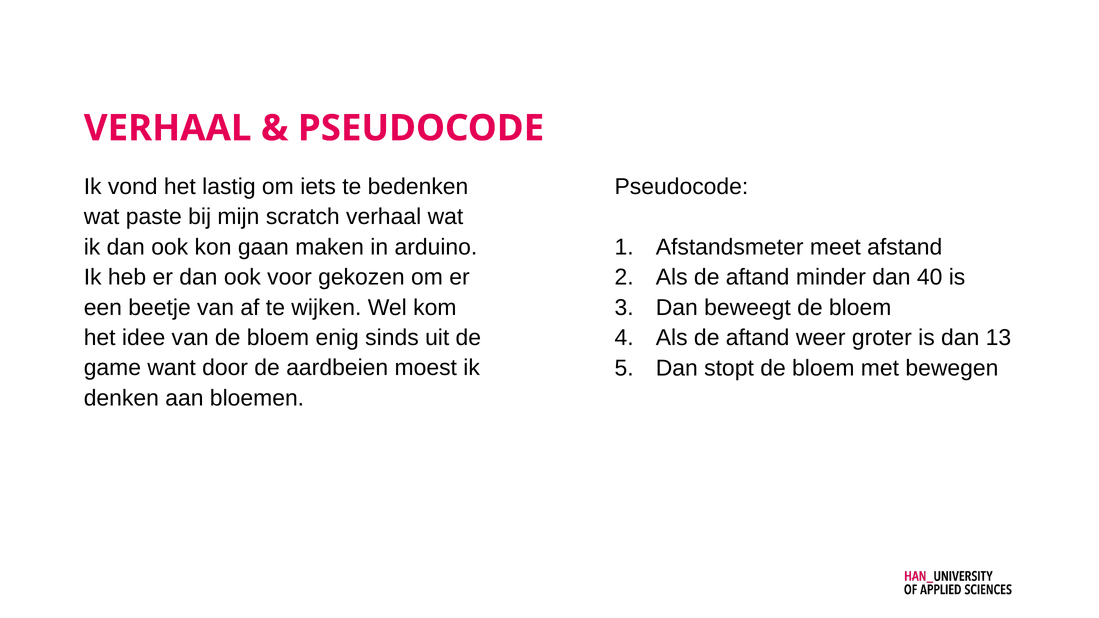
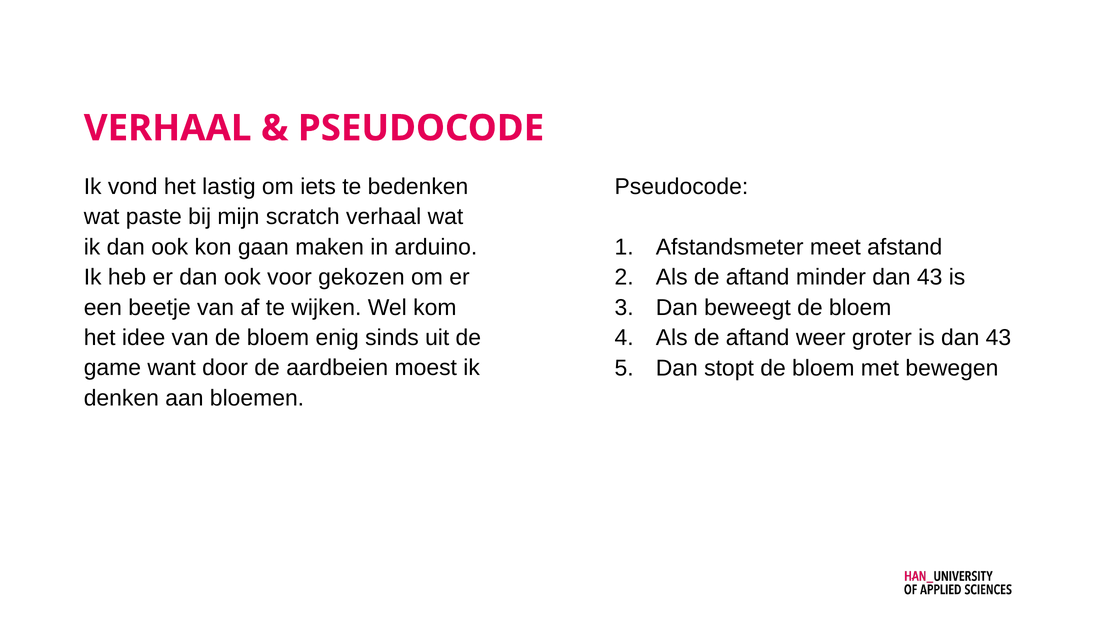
minder dan 40: 40 -> 43
is dan 13: 13 -> 43
